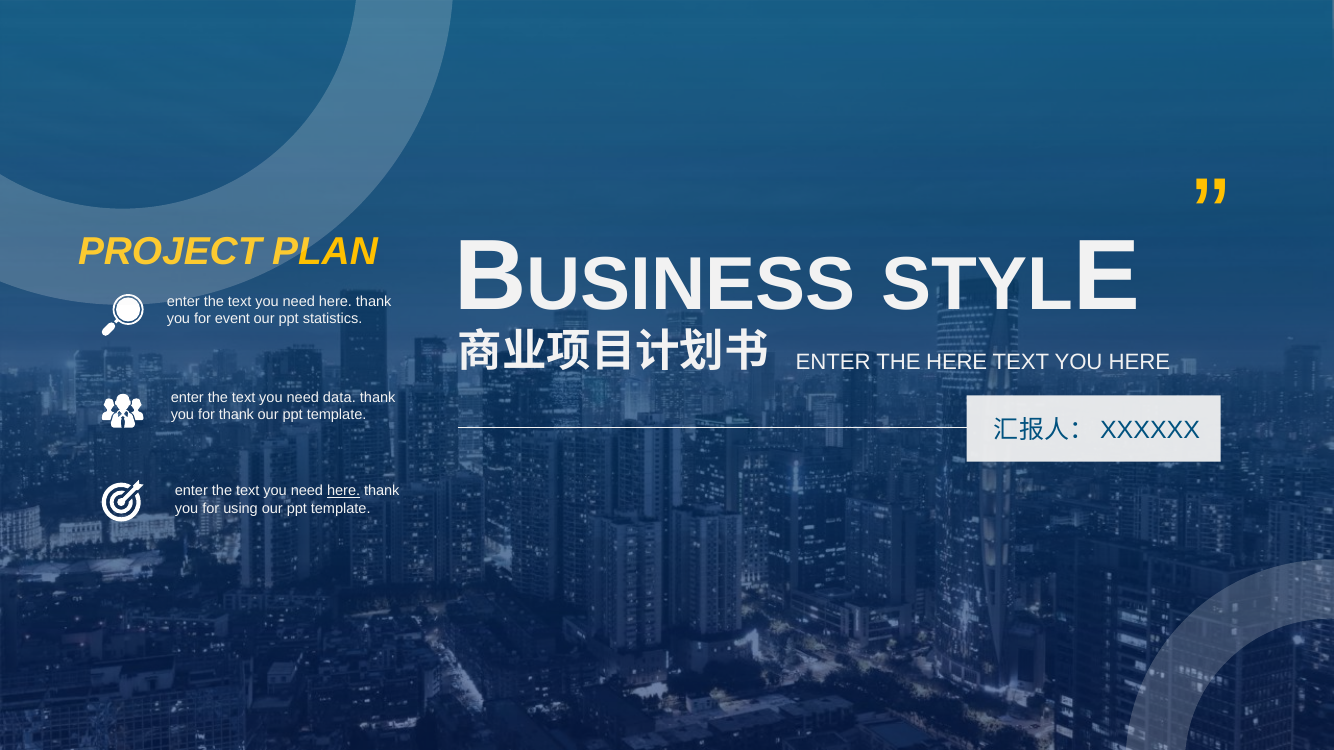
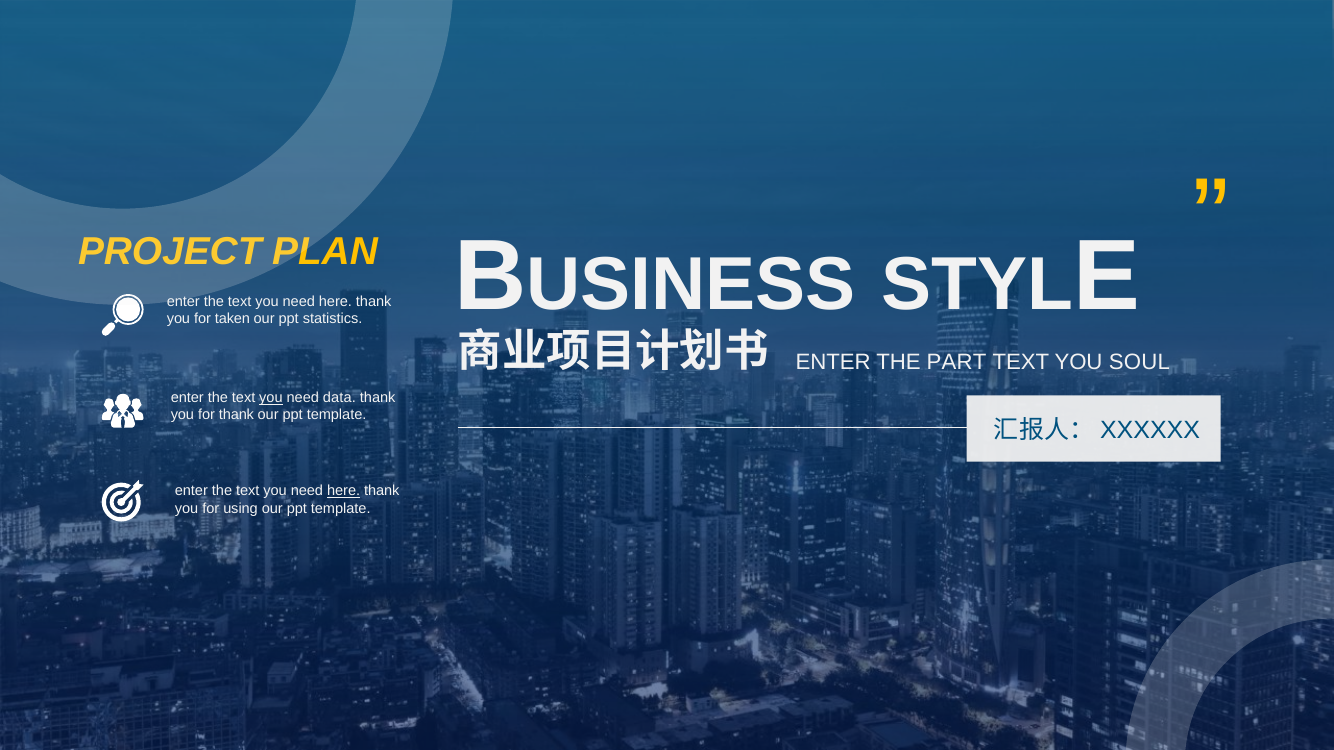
event: event -> taken
THE HERE: HERE -> PART
YOU HERE: HERE -> SOUL
you at (271, 398) underline: none -> present
